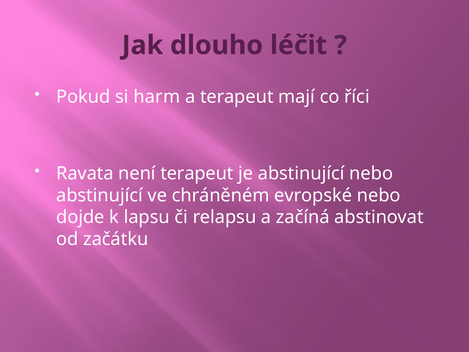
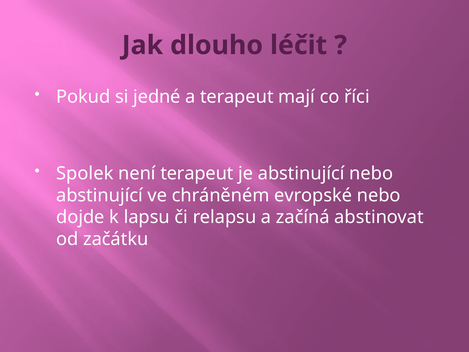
harm: harm -> jedné
Ravata: Ravata -> Spolek
